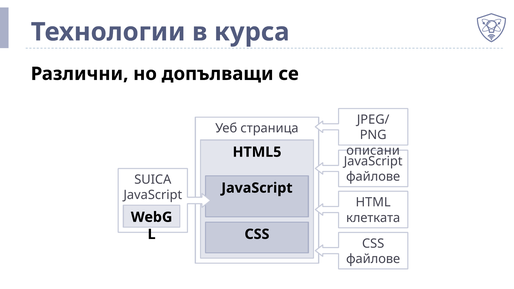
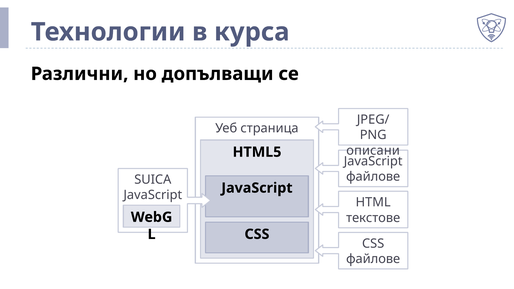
клетката: клетката -> текстове
